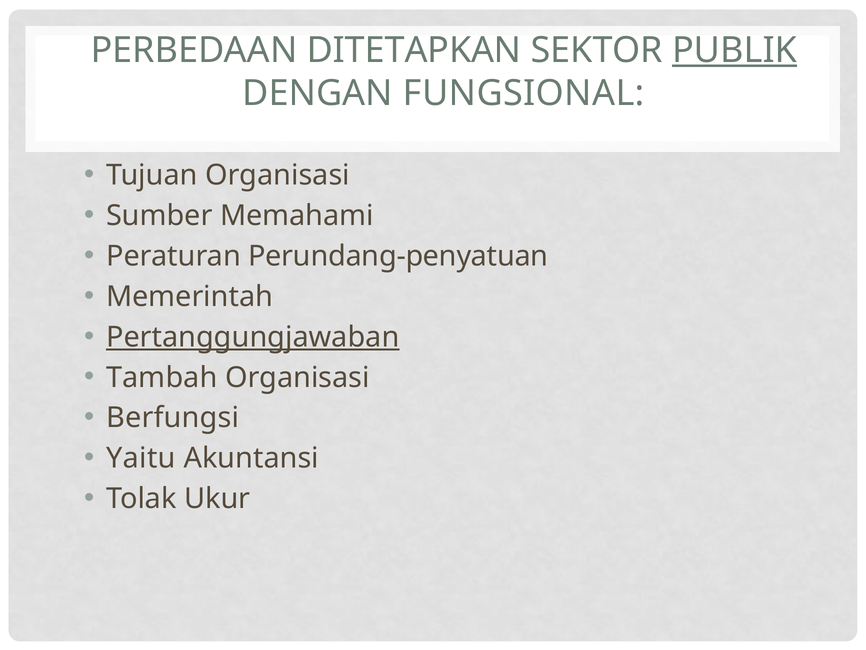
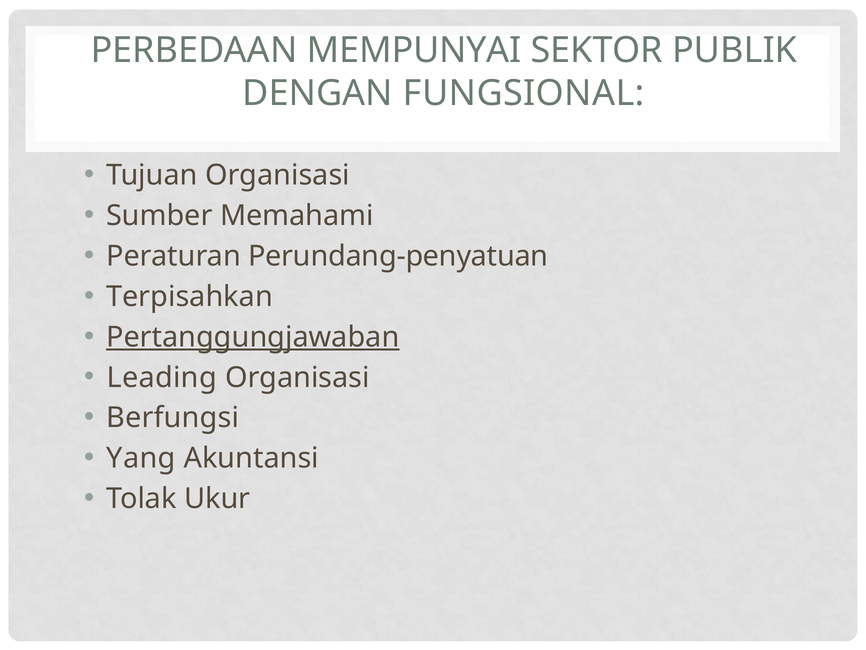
DITETAPKAN: DITETAPKAN -> MEMPUNYAI
PUBLIK underline: present -> none
Memerintah: Memerintah -> Terpisahkan
Tambah: Tambah -> Leading
Yaitu: Yaitu -> Yang
